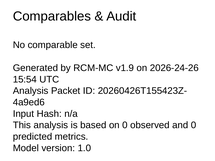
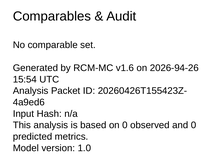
v1.9: v1.9 -> v1.6
2026-24-26: 2026-24-26 -> 2026-94-26
